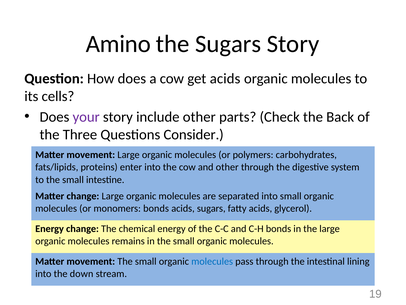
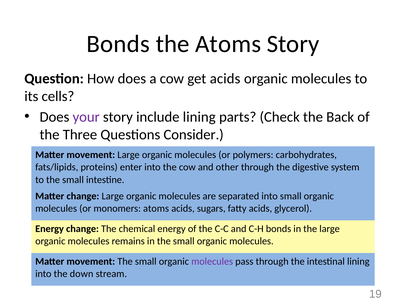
Amino at (118, 44): Amino -> Bonds
the Sugars: Sugars -> Atoms
include other: other -> lining
monomers bonds: bonds -> atoms
molecules at (212, 261) colour: blue -> purple
